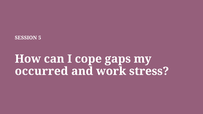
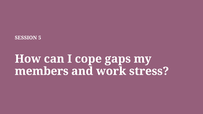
occurred: occurred -> members
